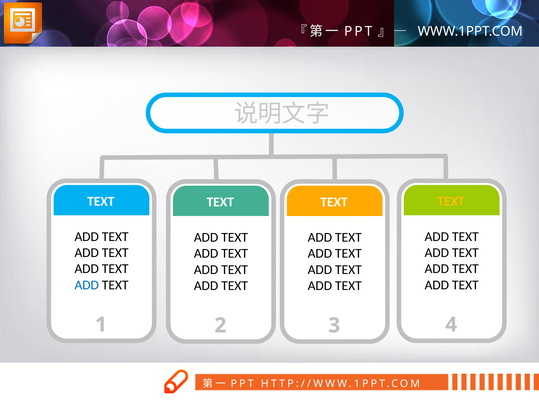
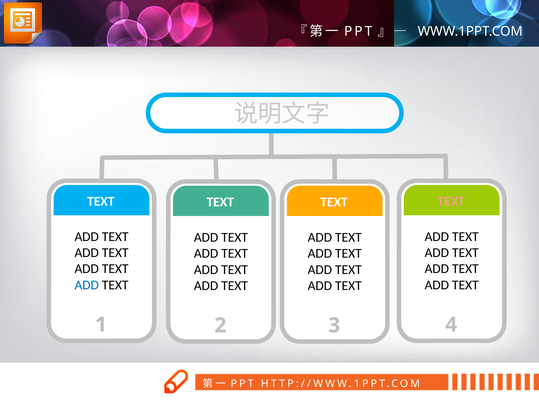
TEXT at (451, 201) colour: yellow -> pink
